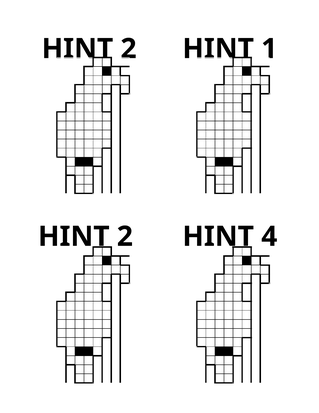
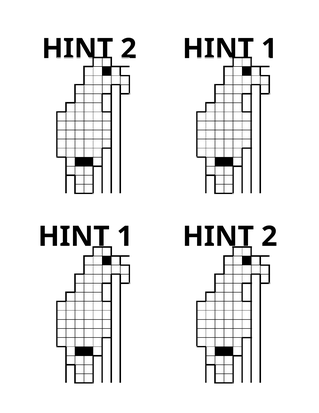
2 at (125, 236): 2 -> 1
4 at (269, 236): 4 -> 2
